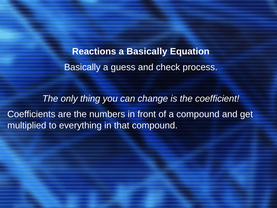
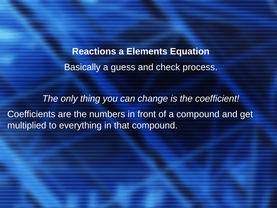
a Basically: Basically -> Elements
